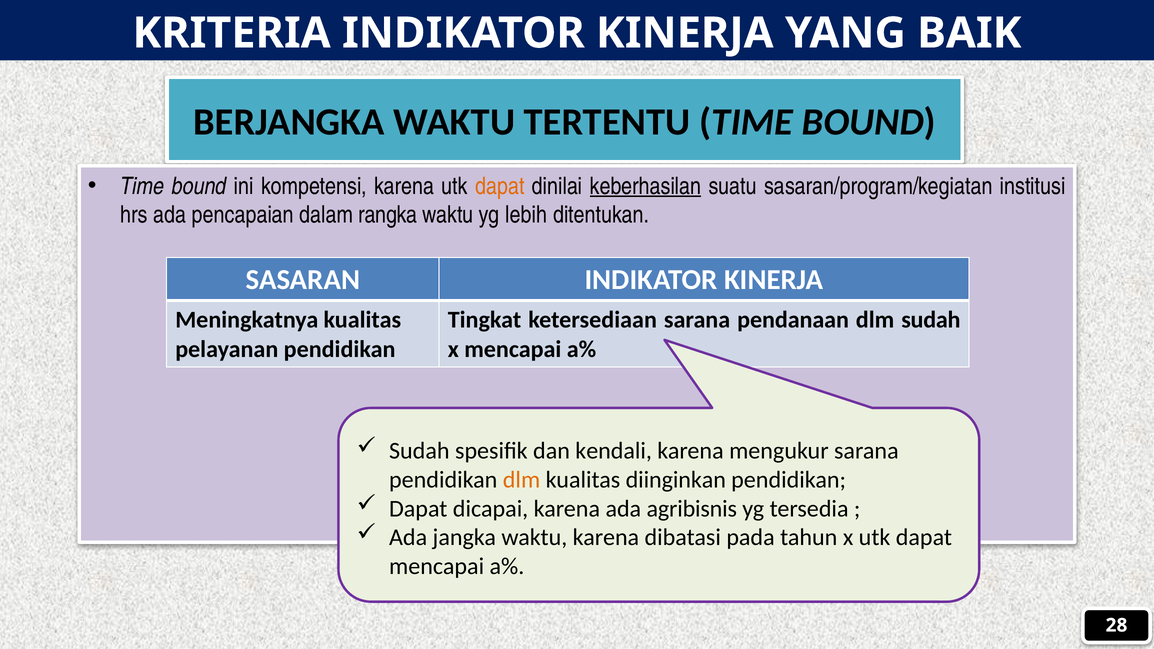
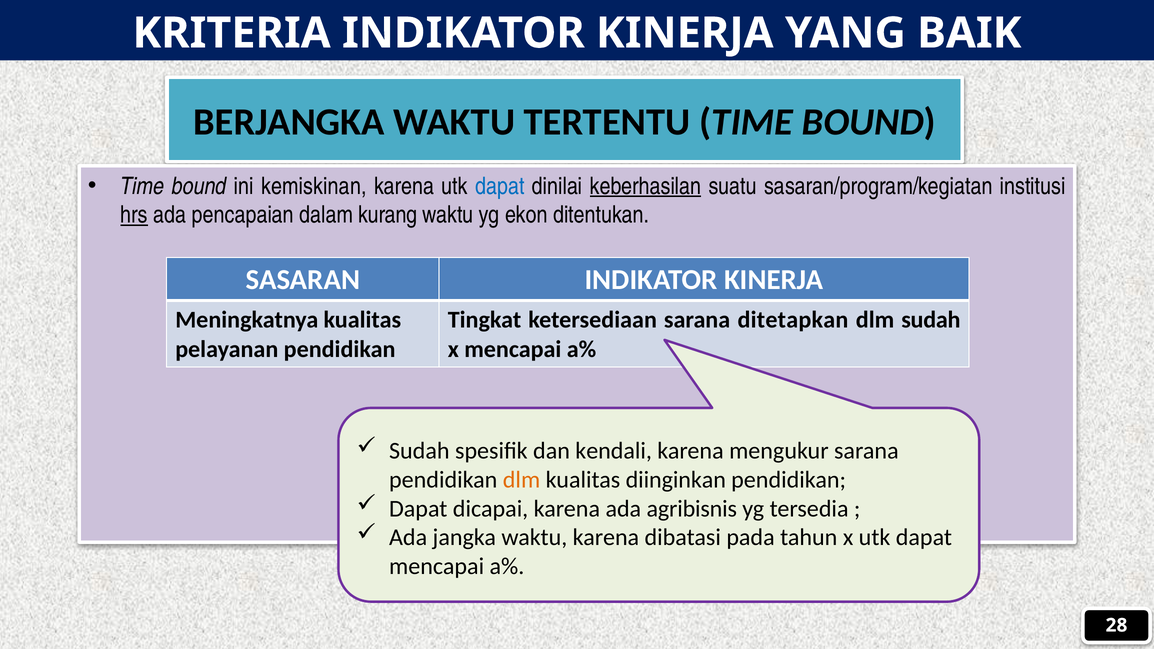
kompetensi: kompetensi -> kemiskinan
dapat at (500, 186) colour: orange -> blue
hrs underline: none -> present
rangka: rangka -> kurang
lebih: lebih -> ekon
pendanaan: pendanaan -> ditetapkan
